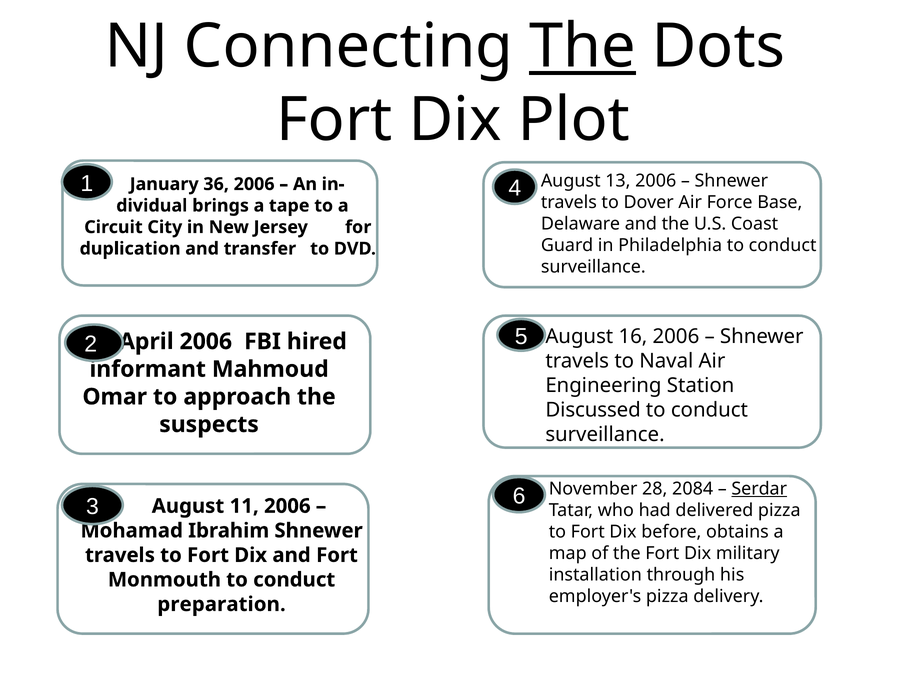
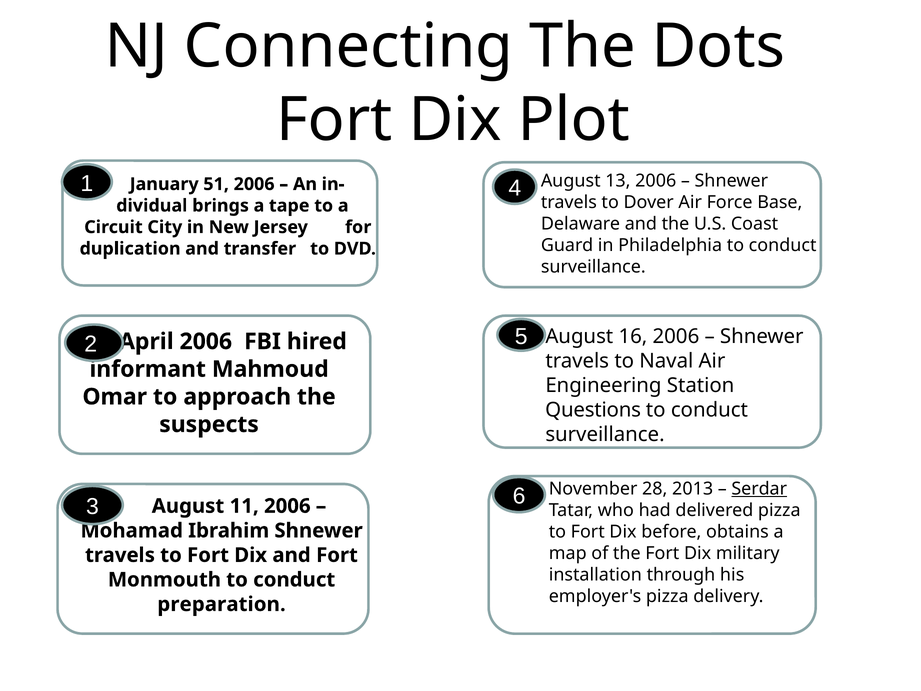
The at (582, 46) underline: present -> none
36: 36 -> 51
Discussed: Discussed -> Questions
2084: 2084 -> 2013
